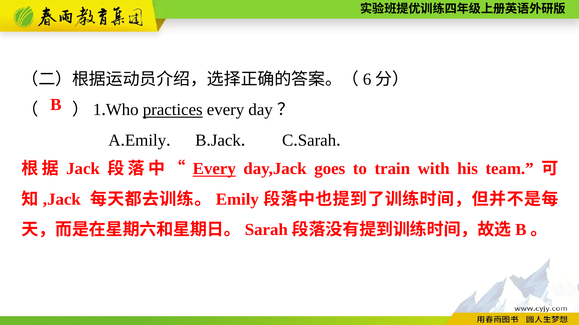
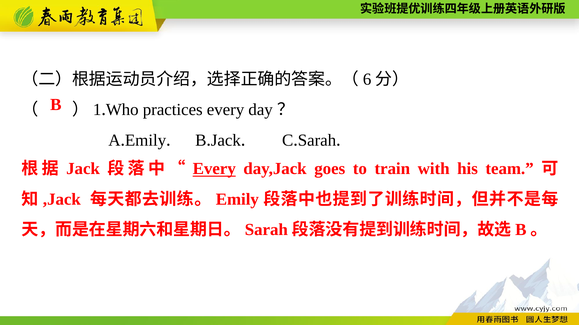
practices underline: present -> none
